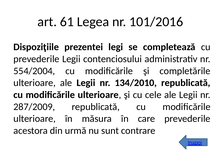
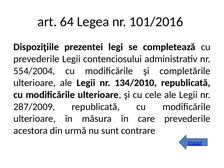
61: 61 -> 64
